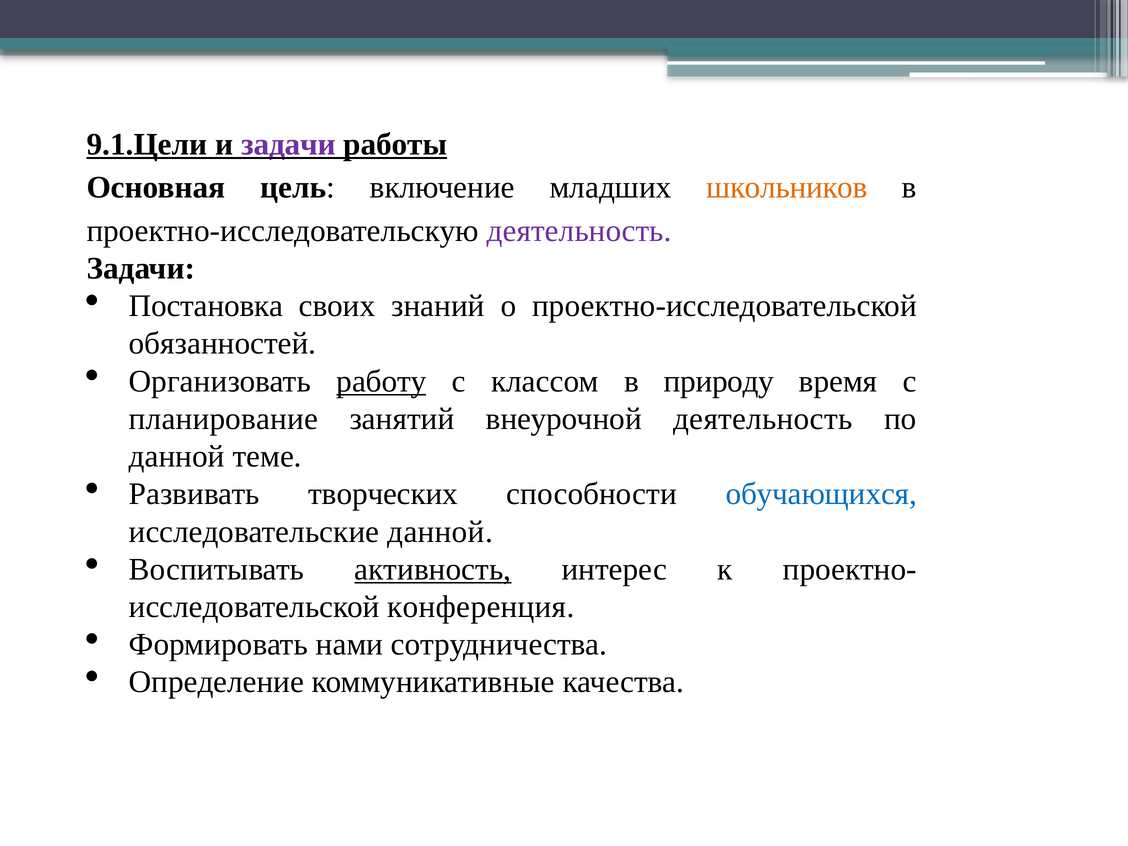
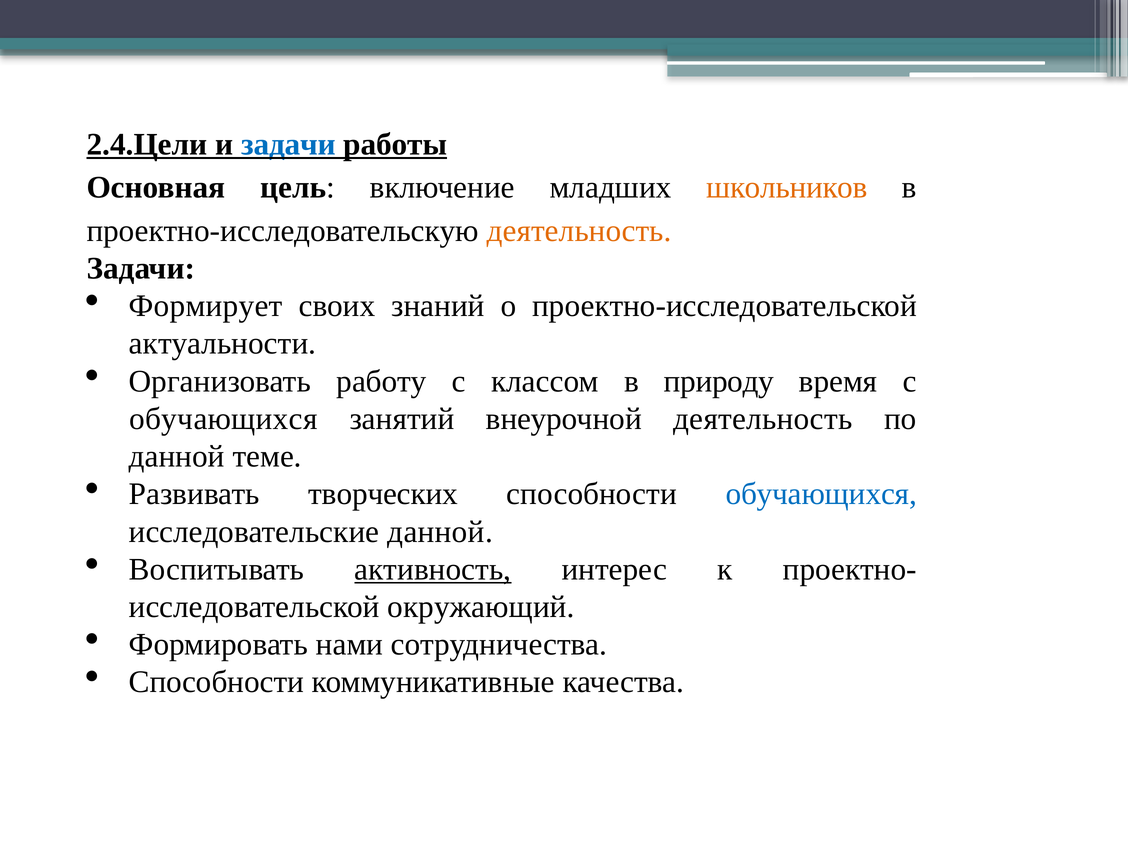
9.1.Цели: 9.1.Цели -> 2.4.Цели
задачи at (289, 144) colour: purple -> blue
деятельность at (579, 231) colour: purple -> orange
Постановка: Постановка -> Формирует
обязанностей: обязанностей -> актуальности
работу underline: present -> none
планирование at (223, 419): планирование -> обучающихся
конференция: конференция -> окружающий
Определение at (216, 682): Определение -> Способности
